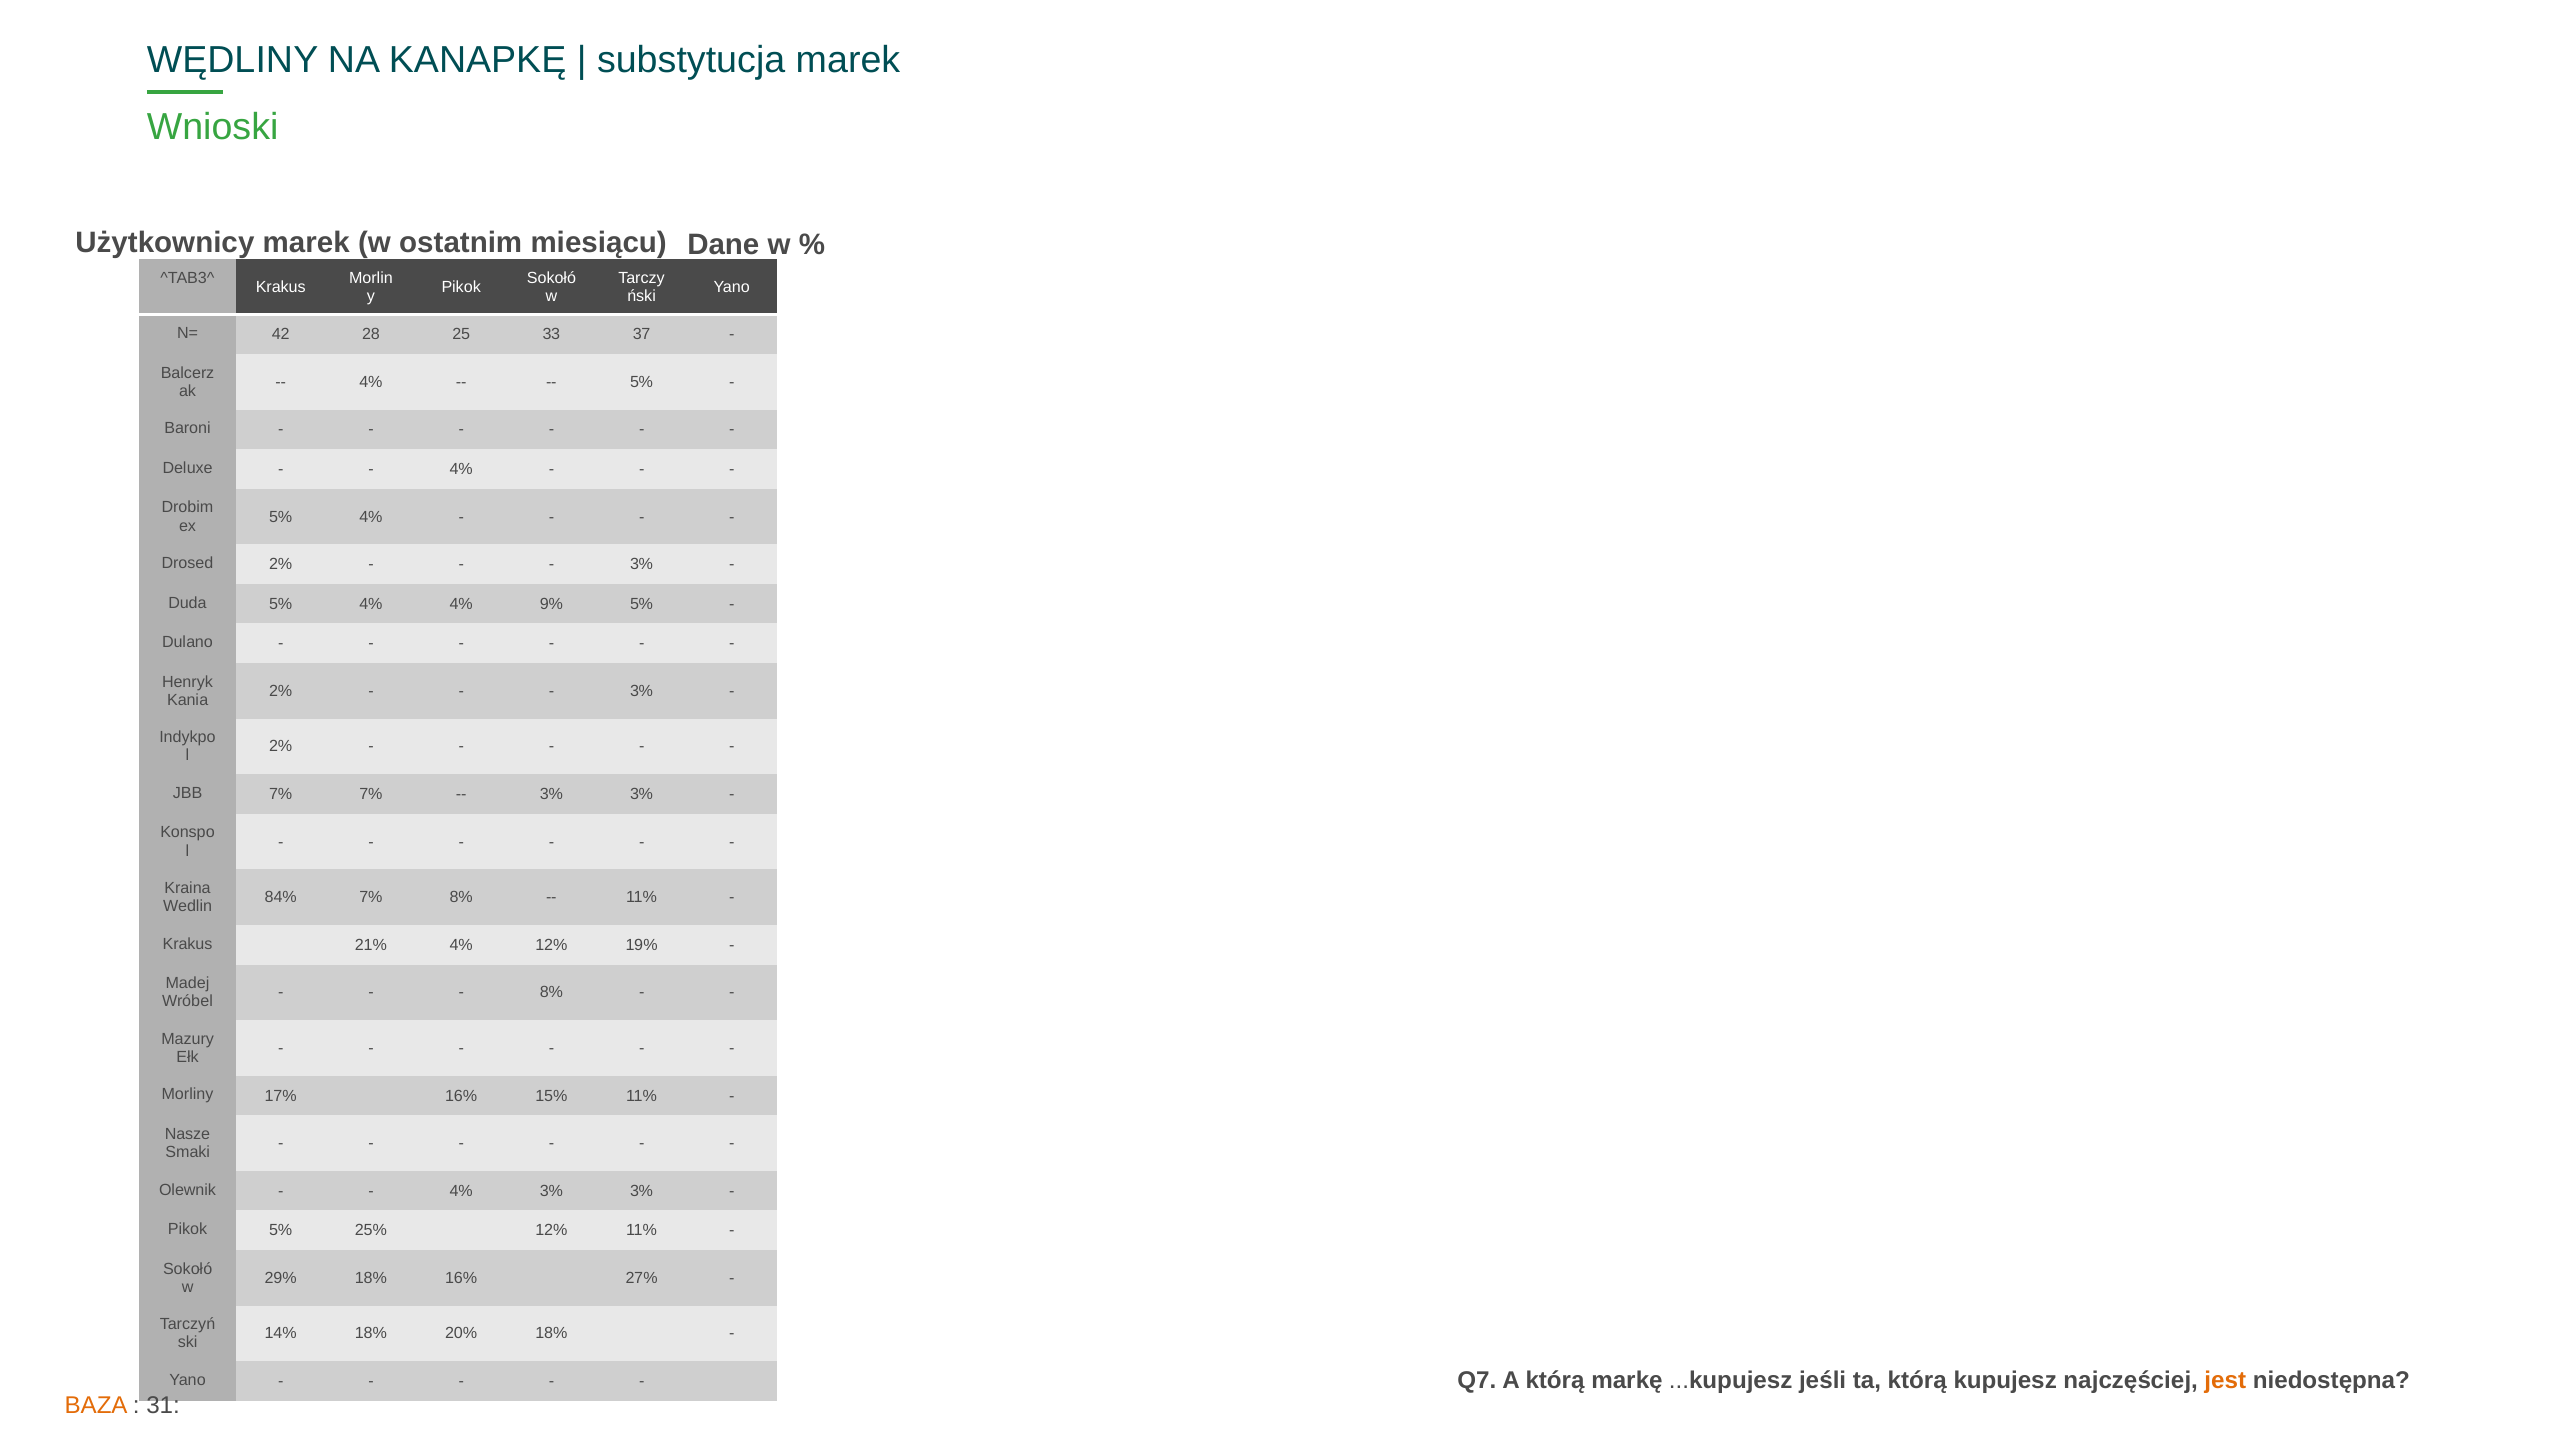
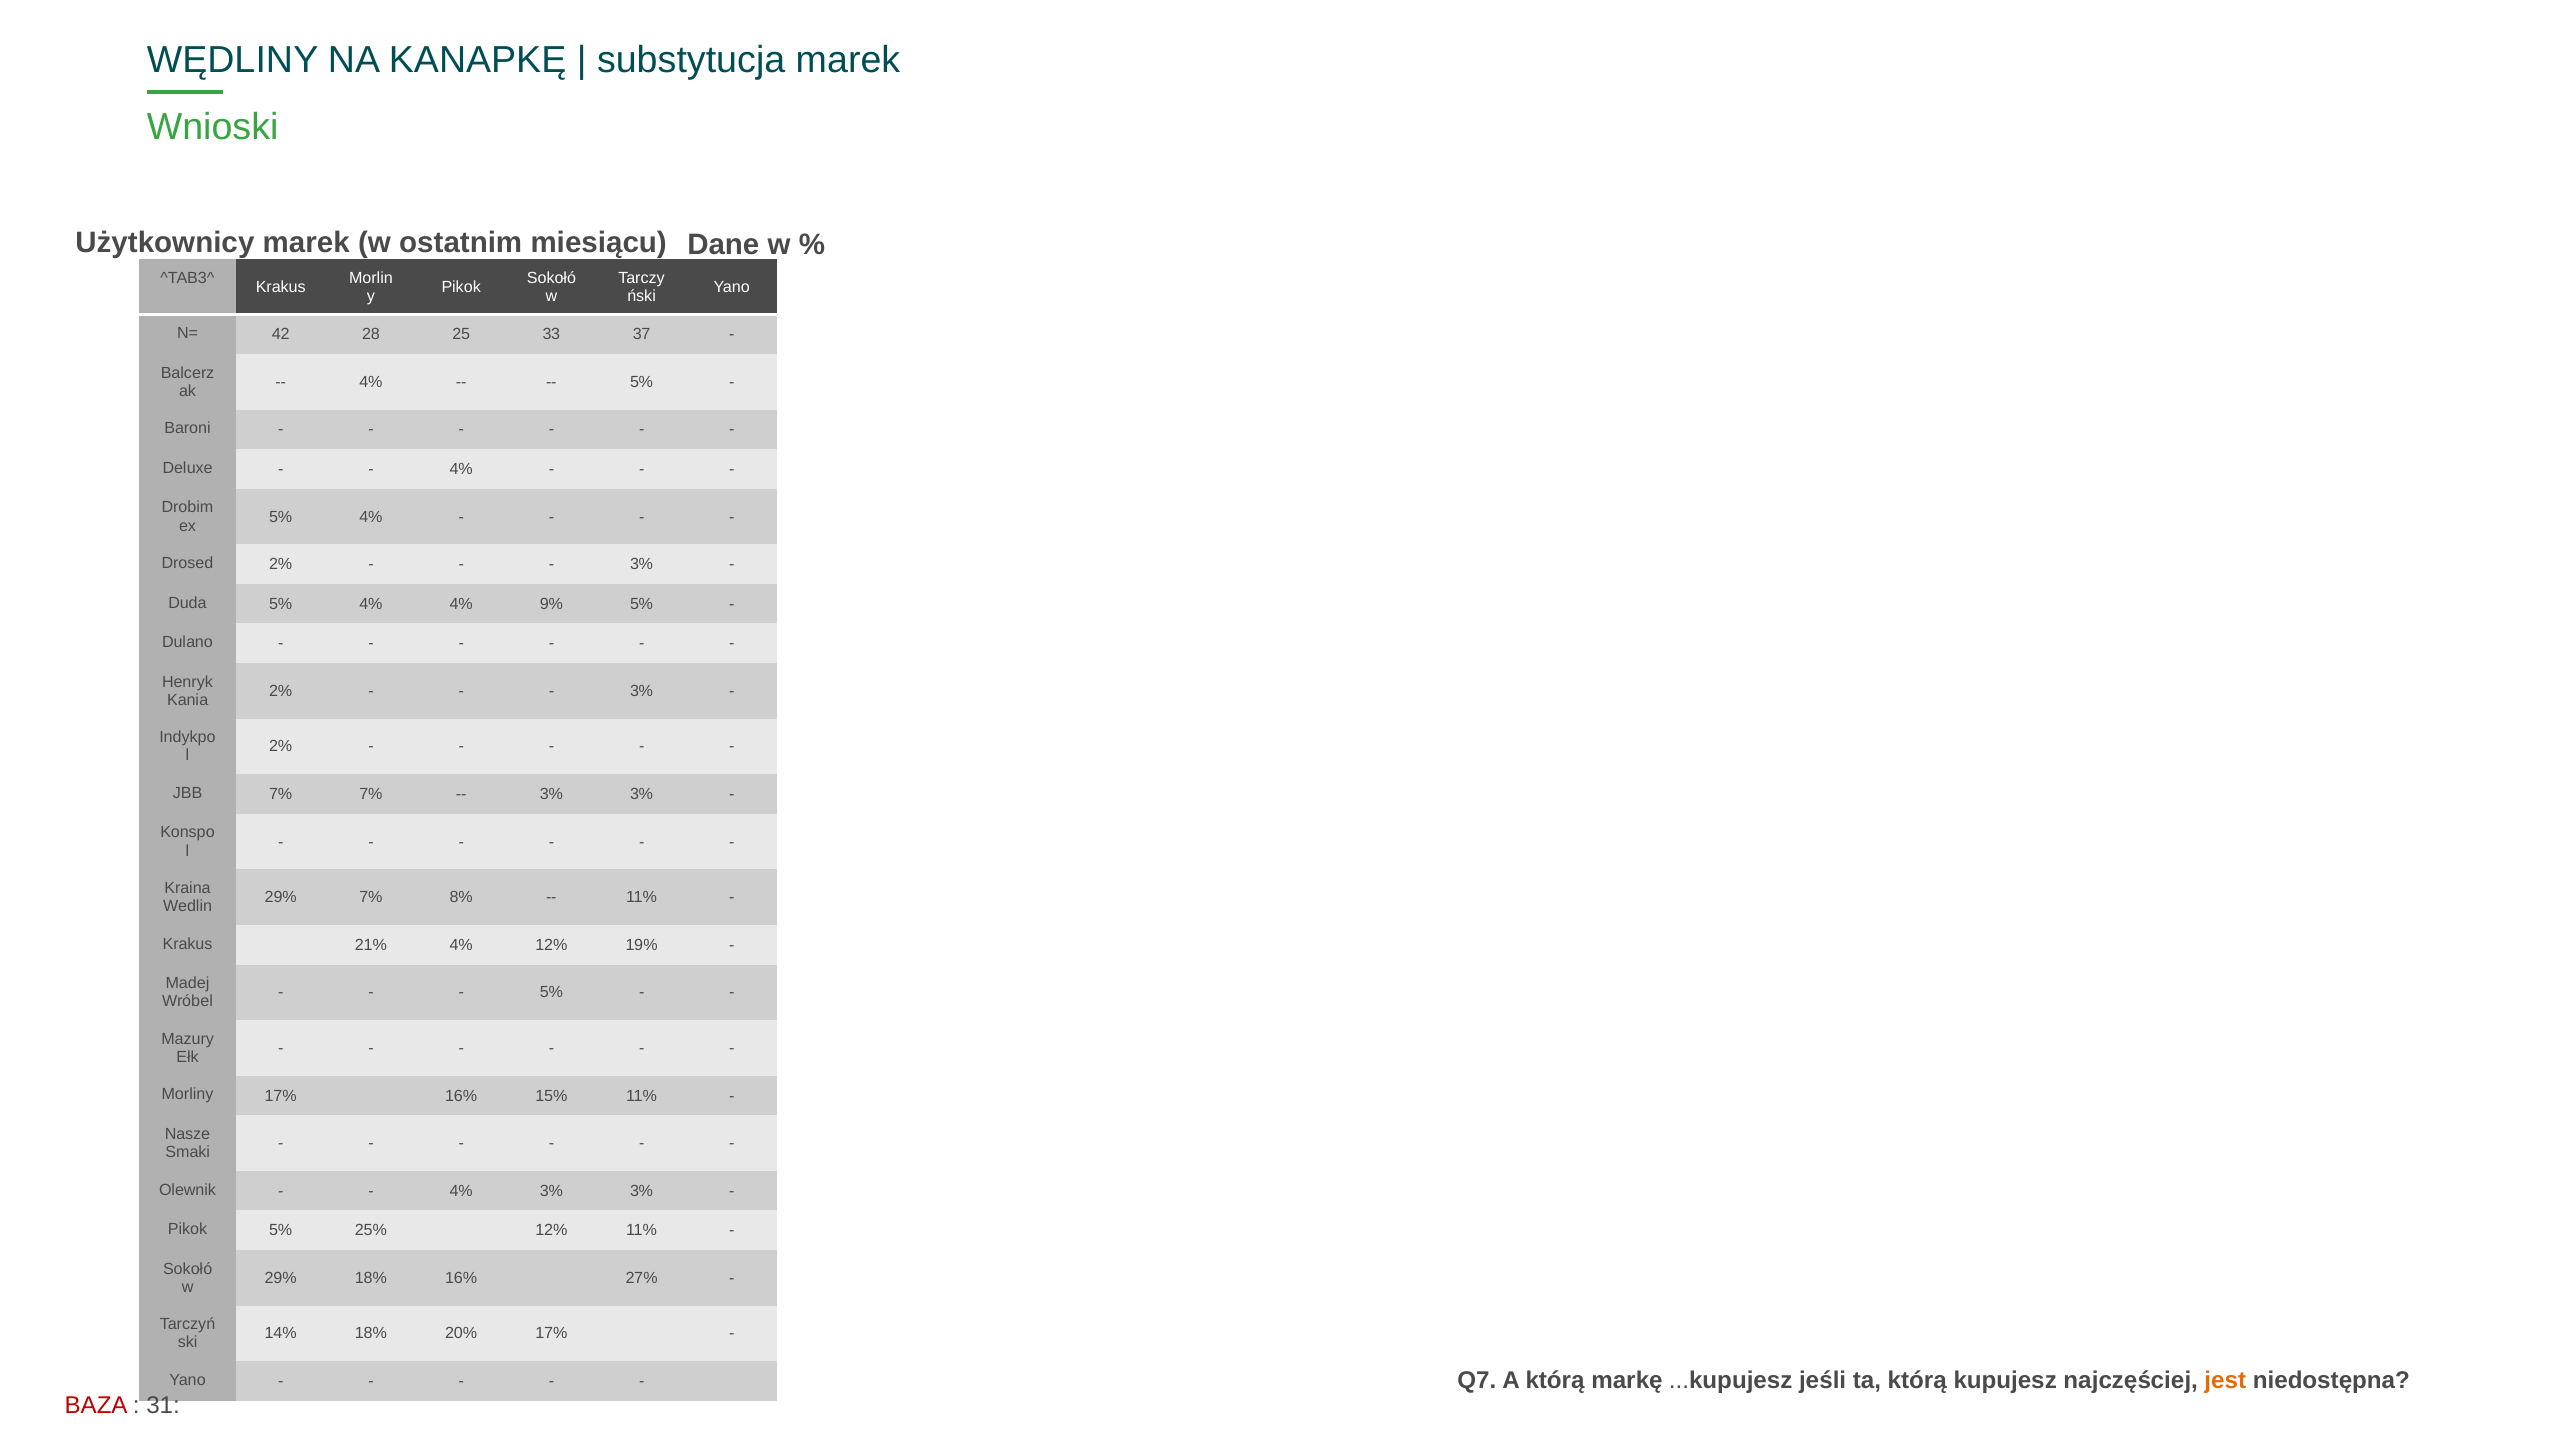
84% at (281, 897): 84% -> 29%
8% at (551, 992): 8% -> 5%
20% 18%: 18% -> 17%
BAZA colour: orange -> red
